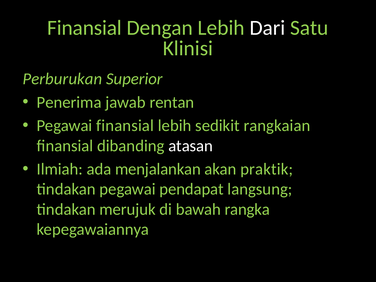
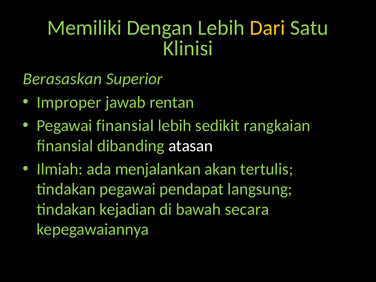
Finansial at (85, 28): Finansial -> Memiliki
Dari colour: white -> yellow
Perburukan: Perburukan -> Berasaskan
Penerima: Penerima -> Improper
praktik: praktik -> tertulis
merujuk: merujuk -> kejadian
rangka: rangka -> secara
